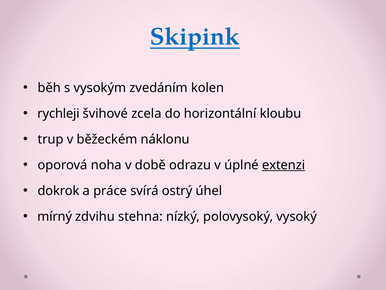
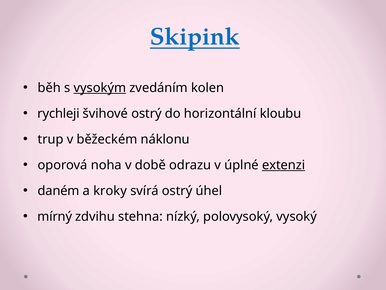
vysokým underline: none -> present
švihové zcela: zcela -> ostrý
dokrok: dokrok -> daném
práce: práce -> kroky
